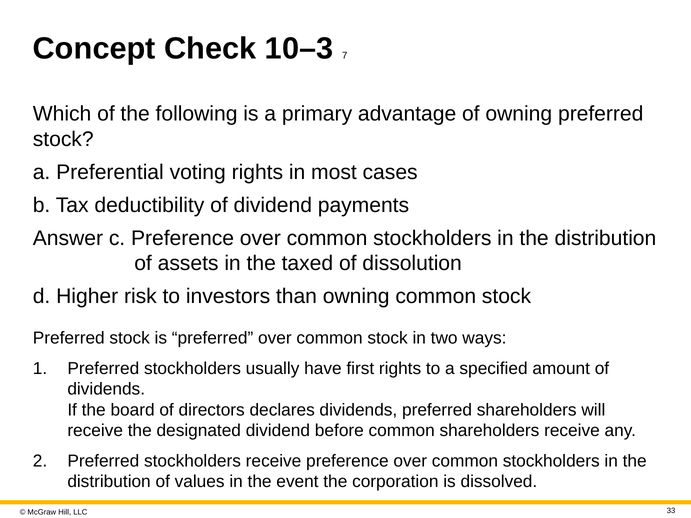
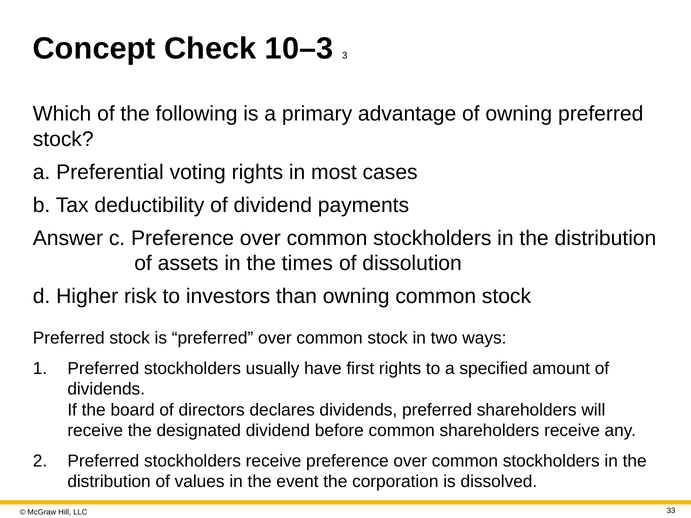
7: 7 -> 3
taxed: taxed -> times
